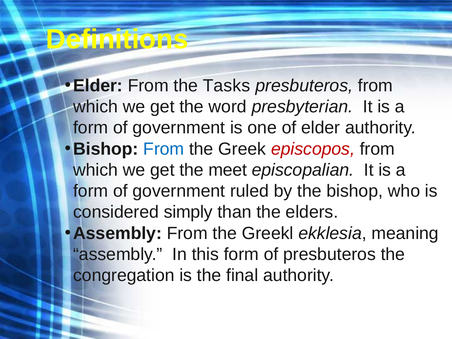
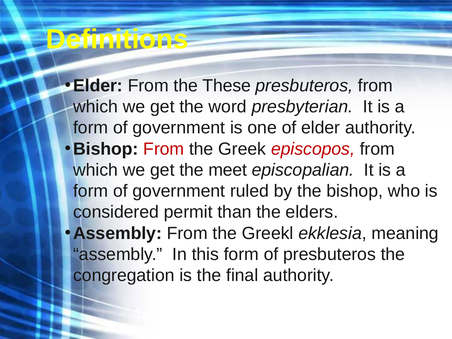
Tasks: Tasks -> These
From at (164, 149) colour: blue -> red
simply: simply -> permit
